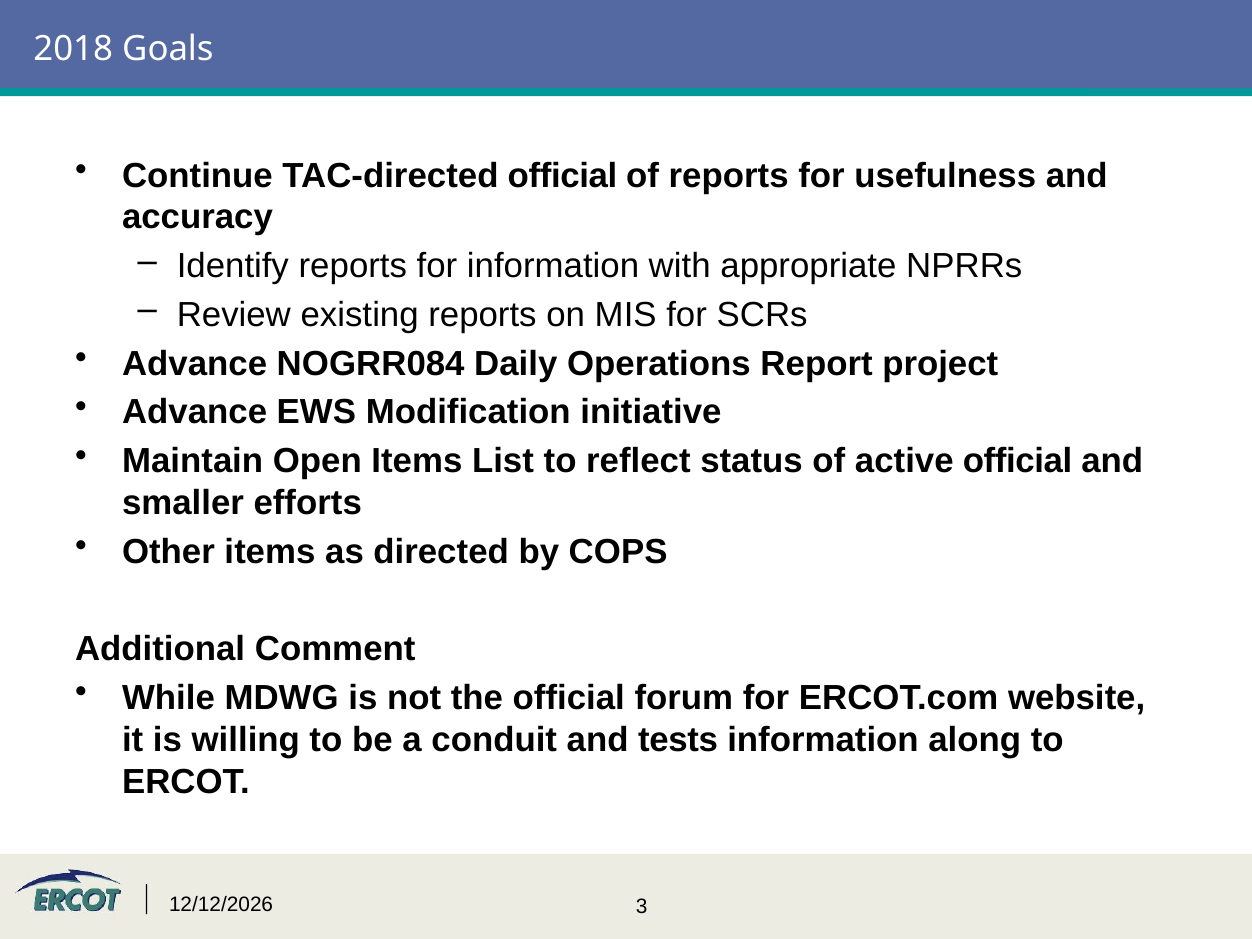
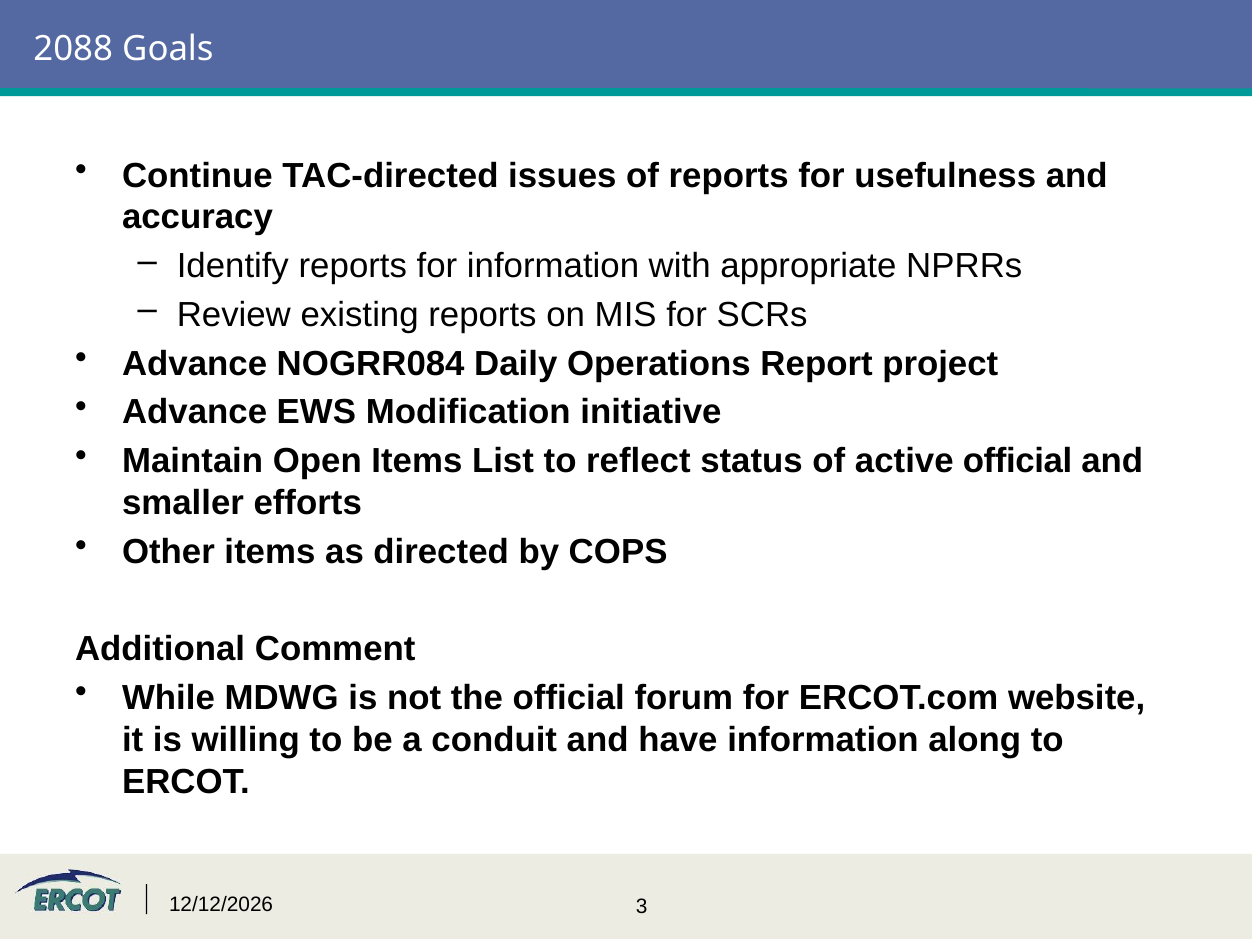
2018: 2018 -> 2088
TAC-directed official: official -> issues
tests: tests -> have
